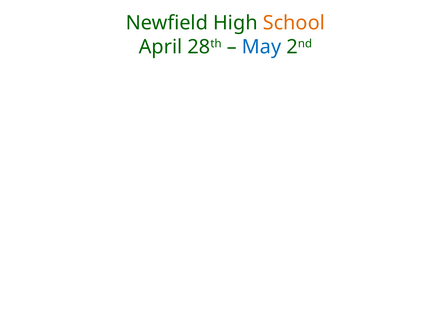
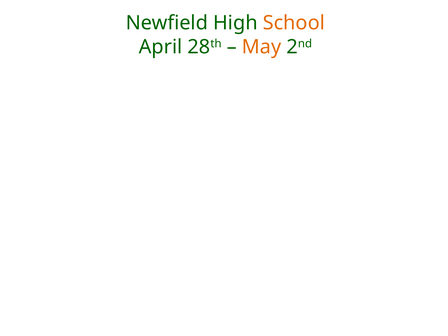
May colour: blue -> orange
